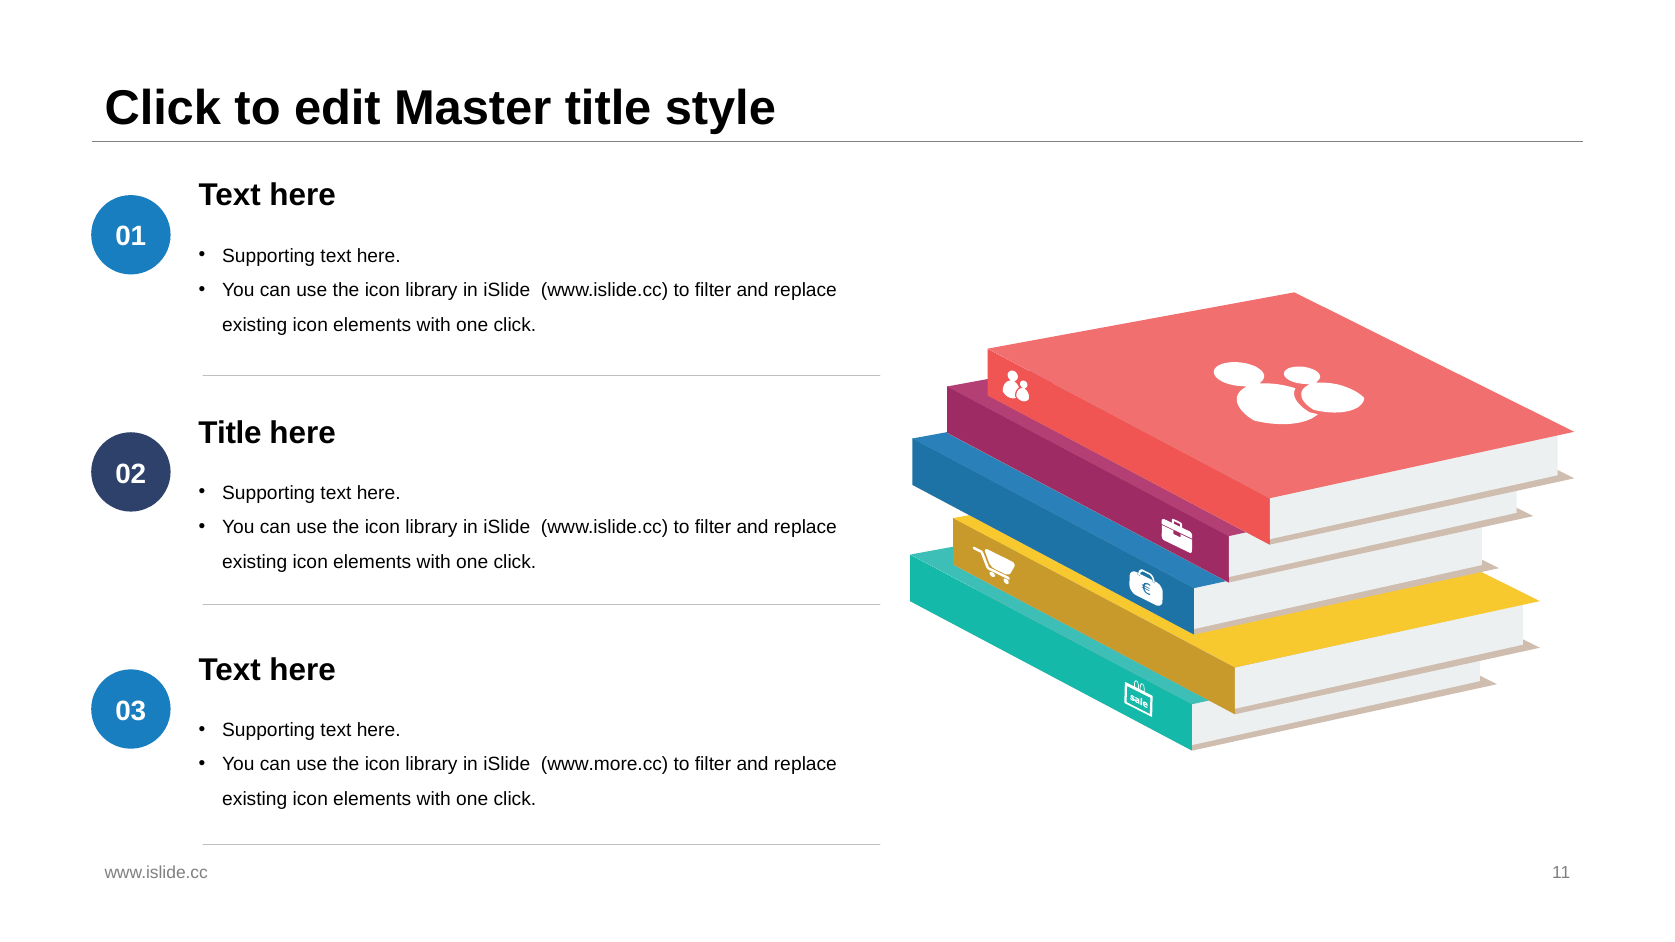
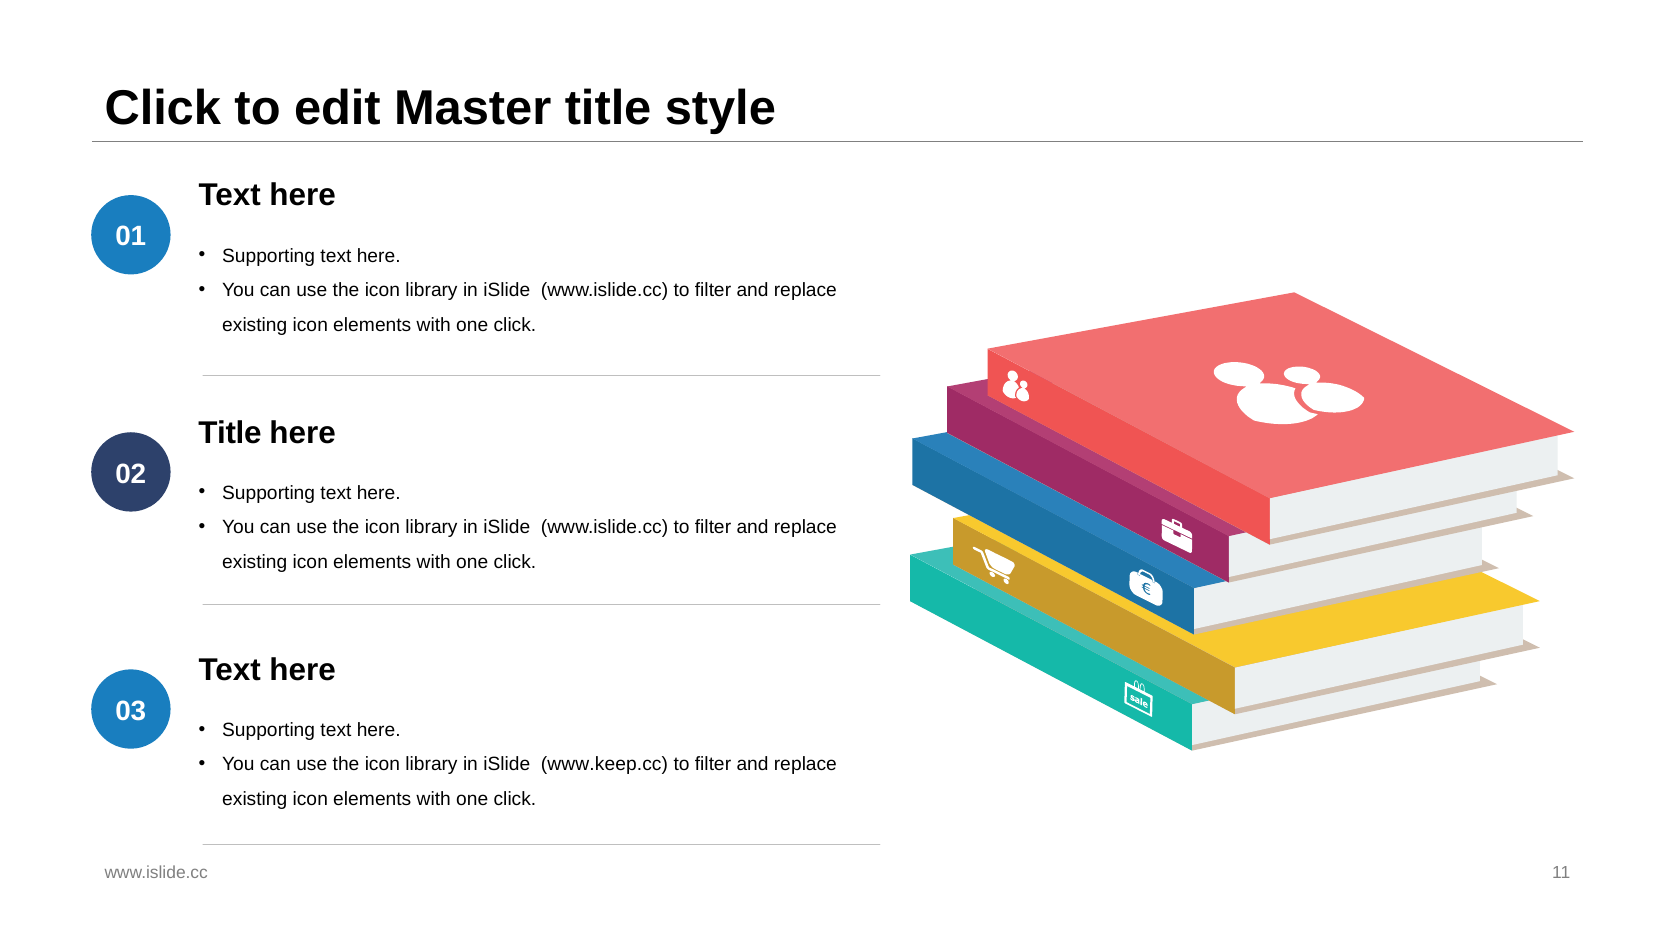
www.more.cc: www.more.cc -> www.keep.cc
